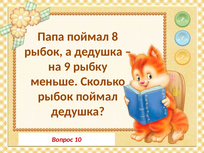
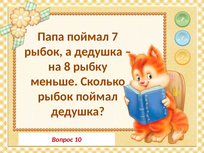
8: 8 -> 7
9: 9 -> 8
